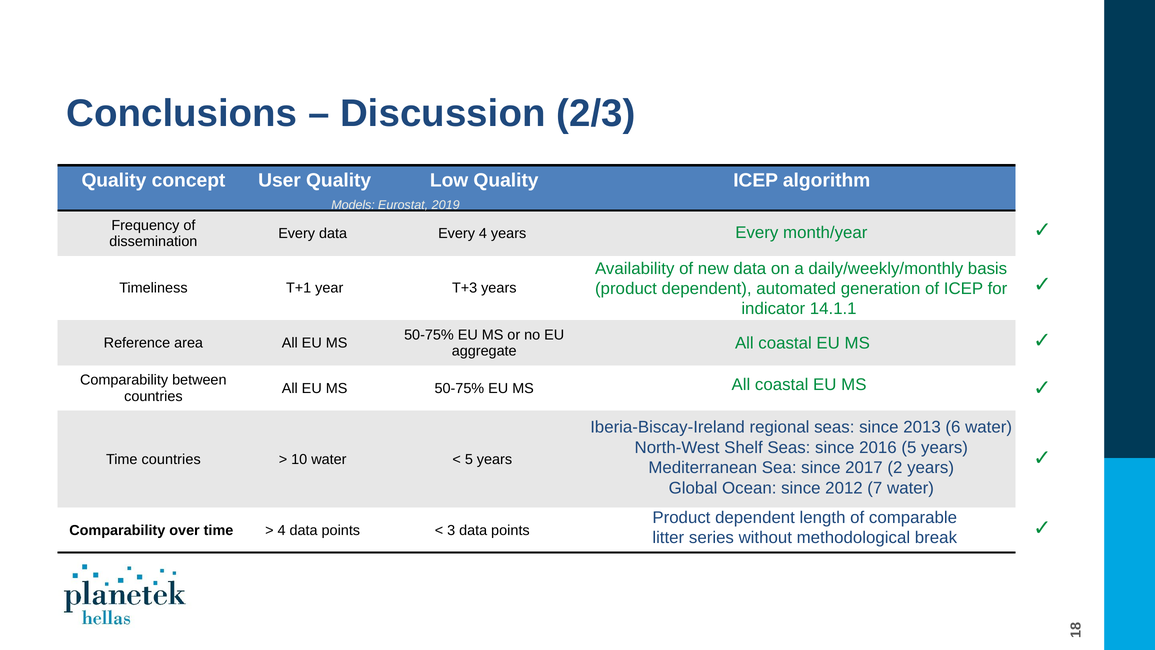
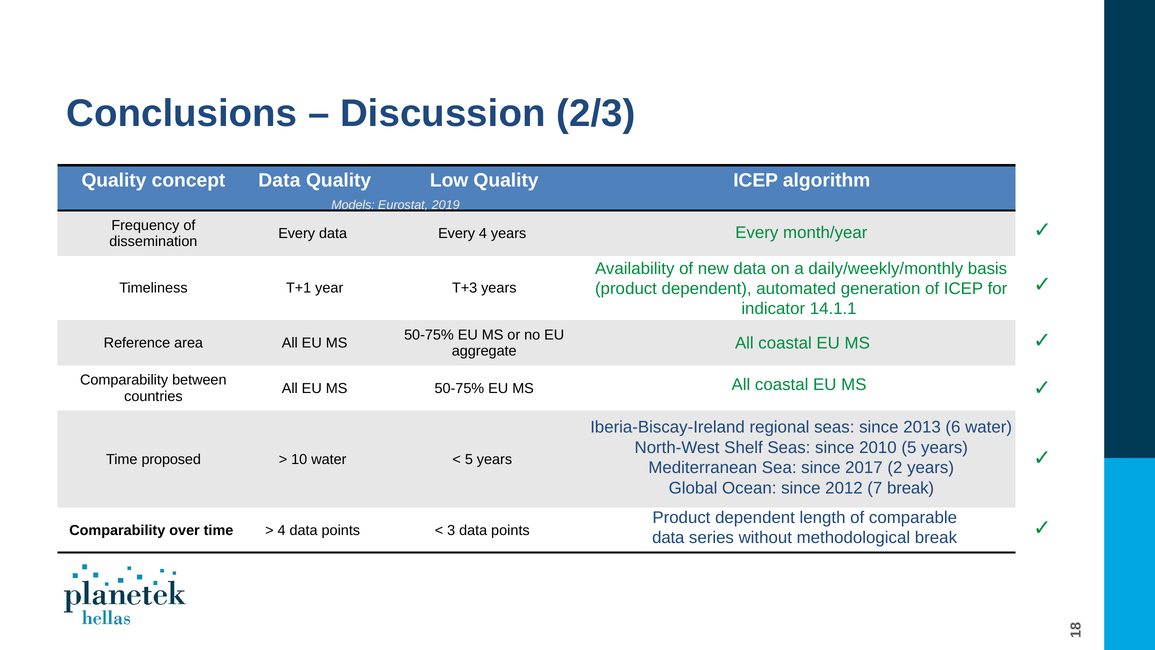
concept User: User -> Data
2016: 2016 -> 2010
Time countries: countries -> proposed
7 water: water -> break
litter at (668, 538): litter -> data
